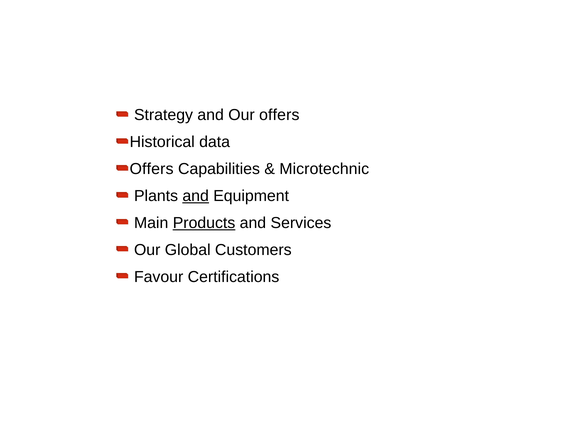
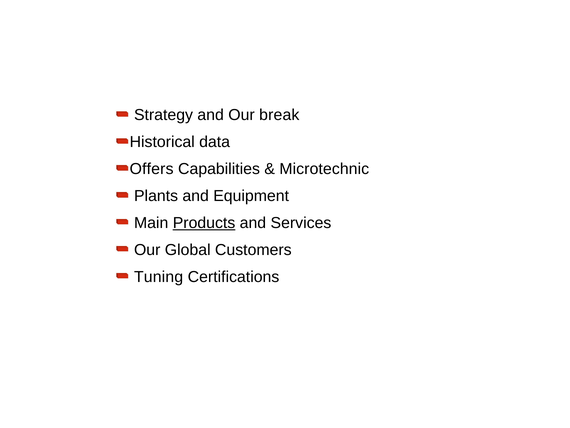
Our offers: offers -> break
and at (196, 196) underline: present -> none
Favour: Favour -> Tuning
